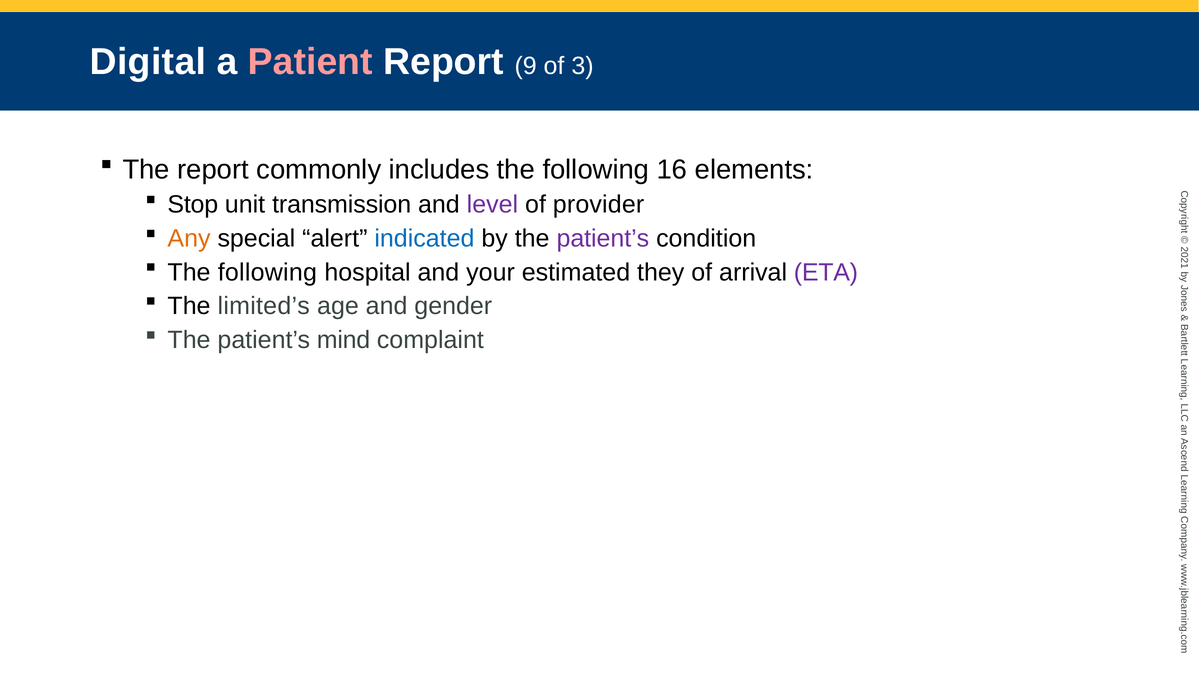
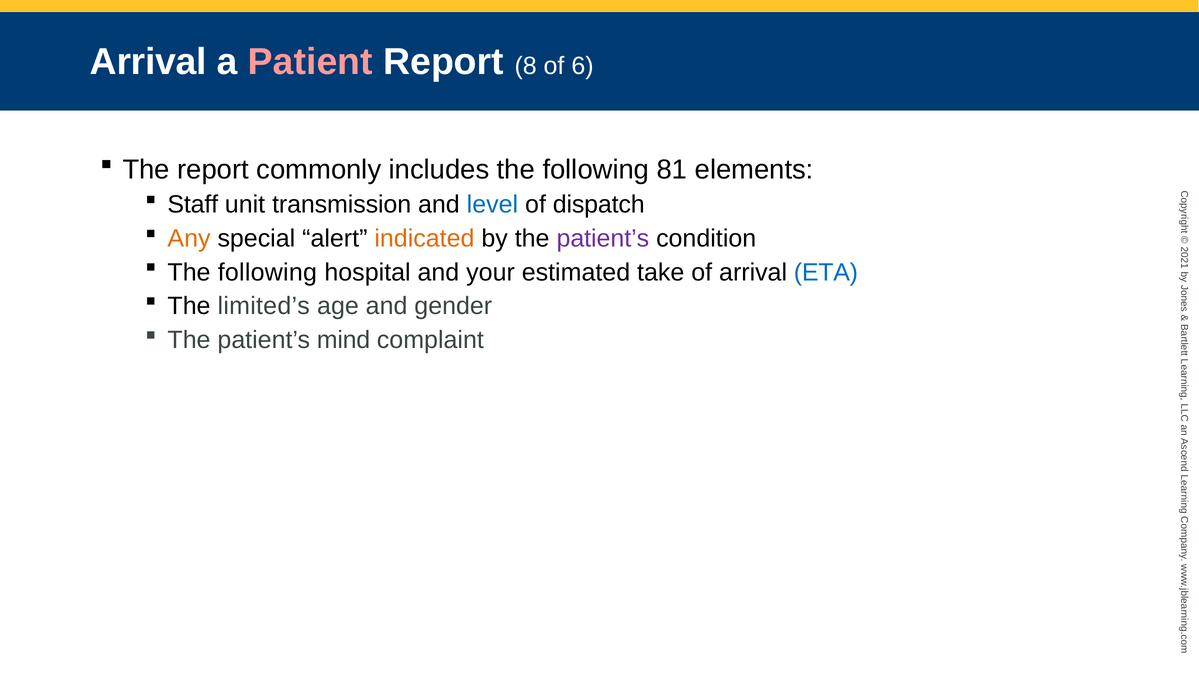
Digital at (148, 62): Digital -> Arrival
9: 9 -> 8
3: 3 -> 6
16: 16 -> 81
Stop: Stop -> Staff
level colour: purple -> blue
provider: provider -> dispatch
indicated colour: blue -> orange
they: they -> take
ETA colour: purple -> blue
